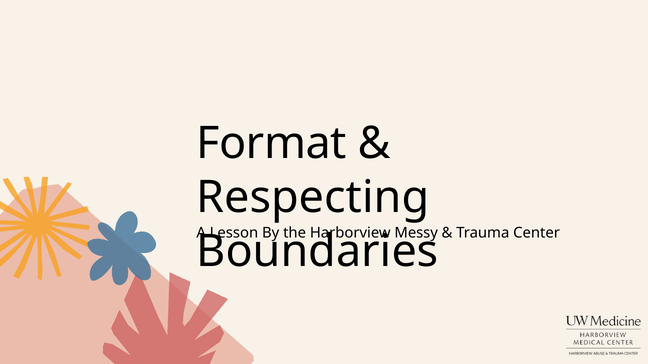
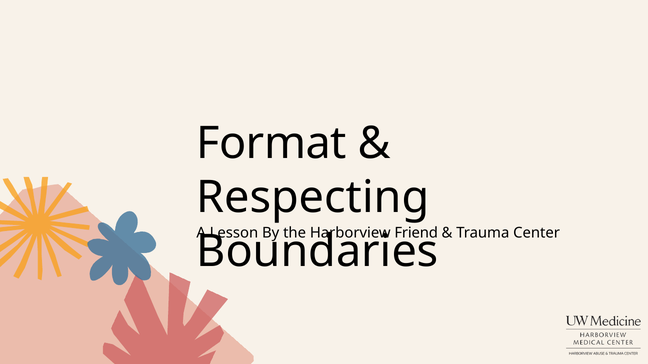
Messy: Messy -> Friend
